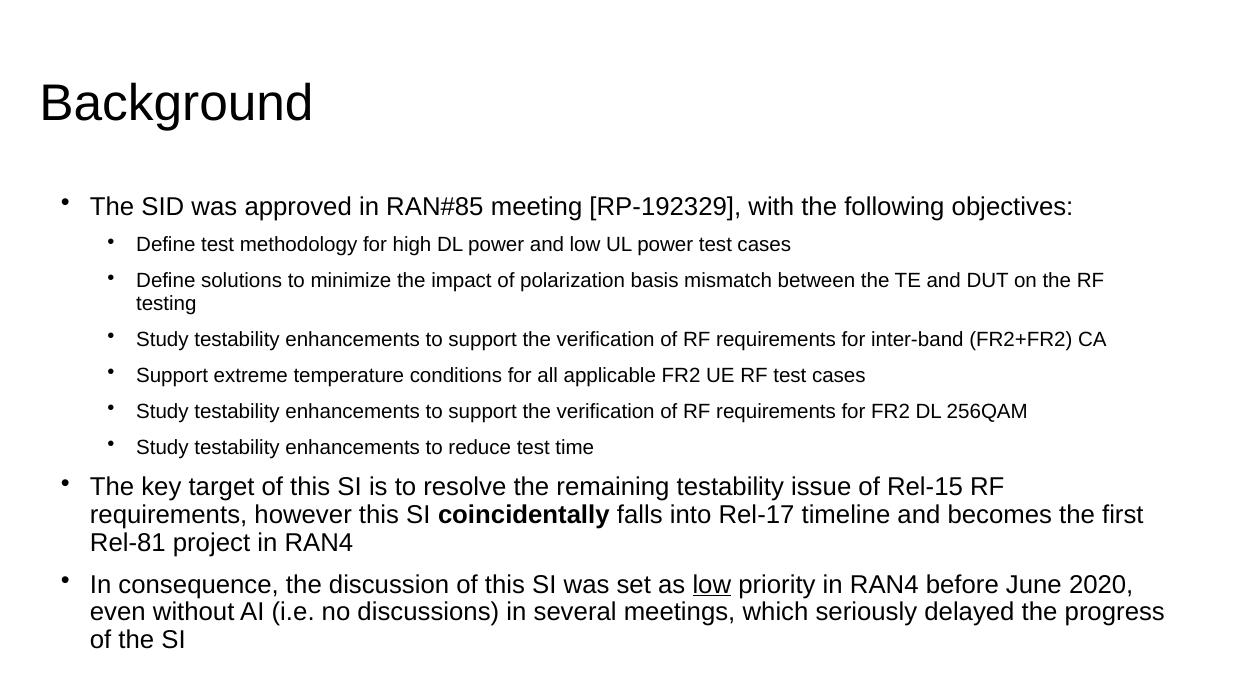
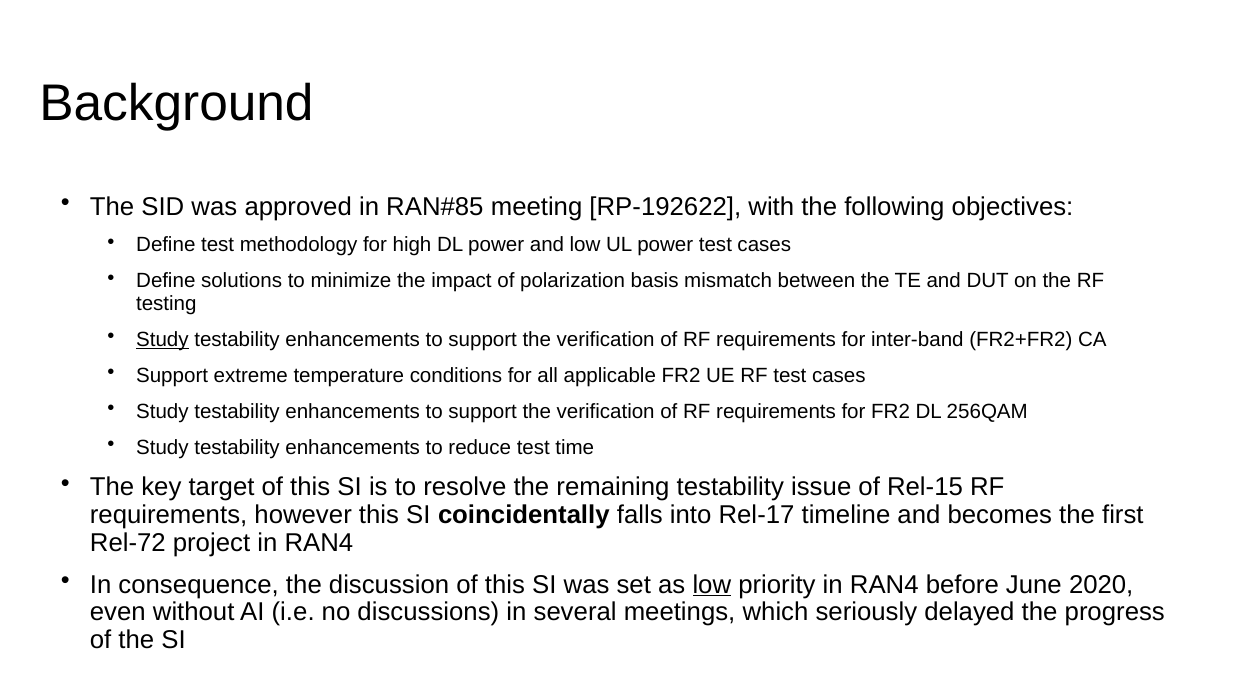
RP-192329: RP-192329 -> RP-192622
Study at (162, 339) underline: none -> present
Rel-81: Rel-81 -> Rel-72
